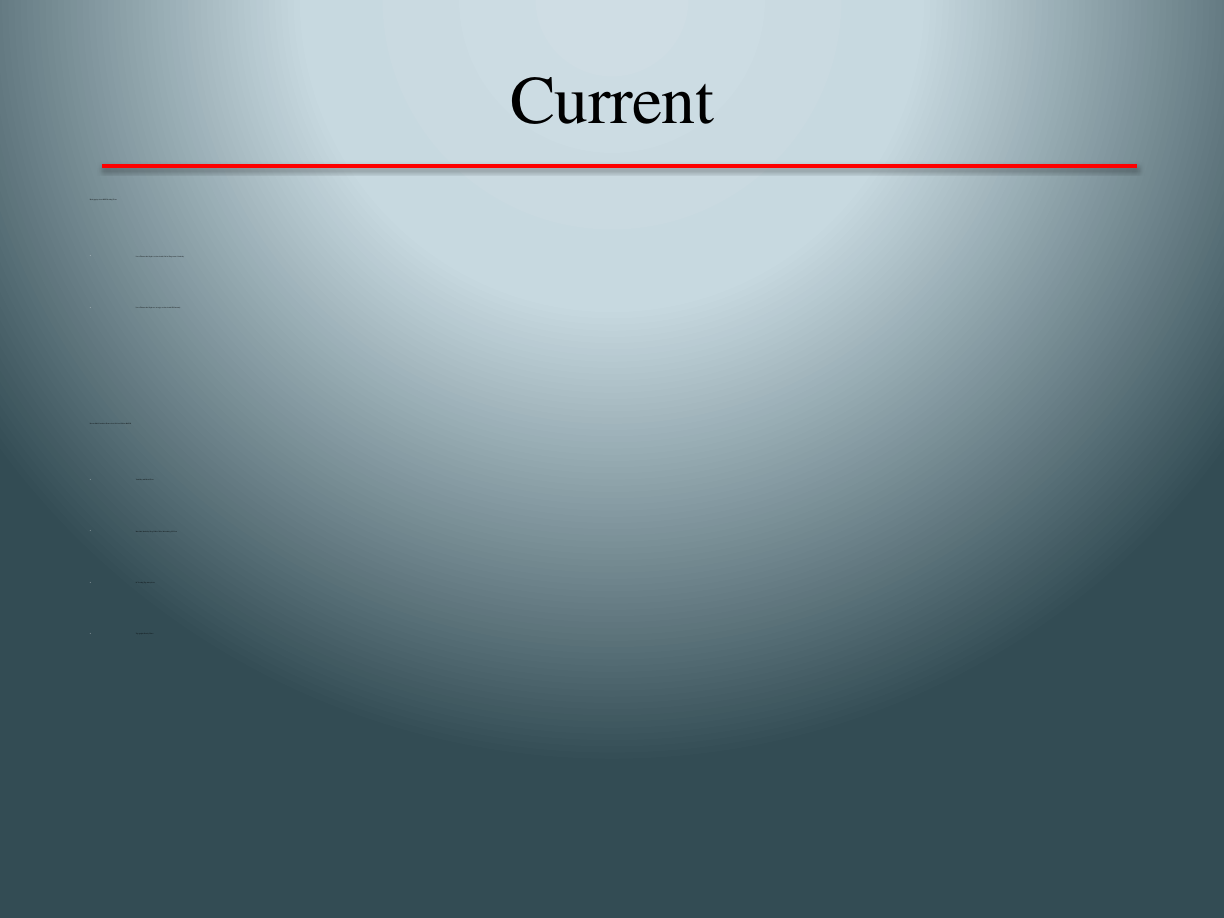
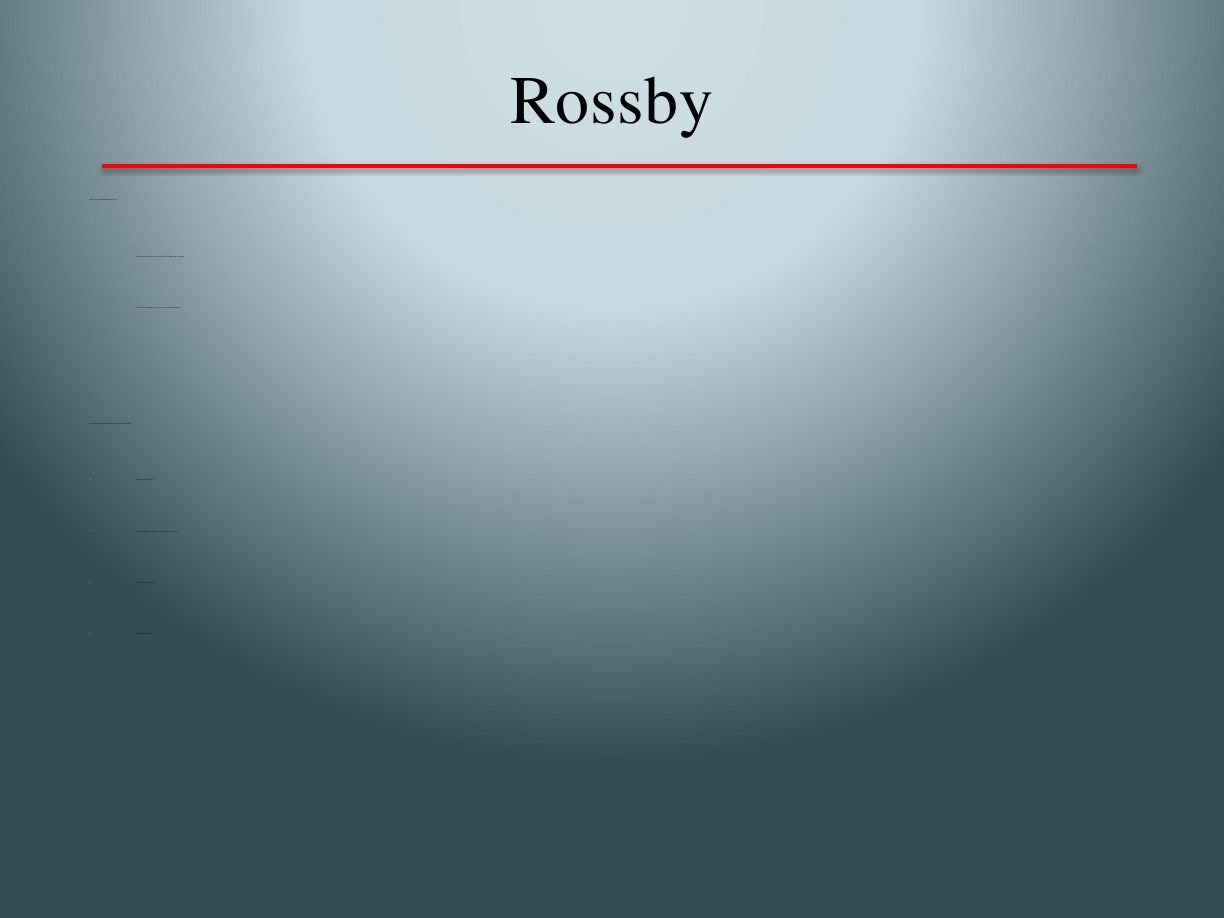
Current at (612, 101): Current -> Rossby
